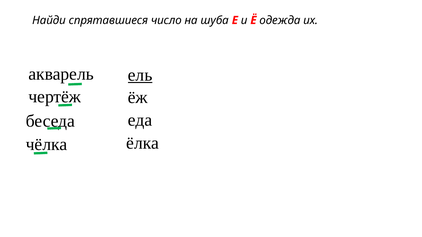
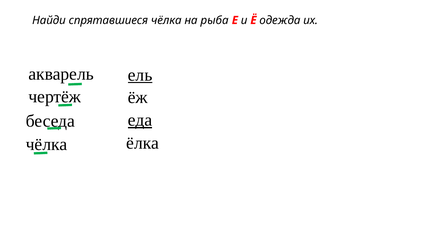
спрятавшиеся число: число -> чёлка
шуба: шуба -> рыба
еда underline: none -> present
